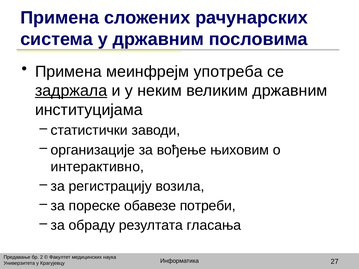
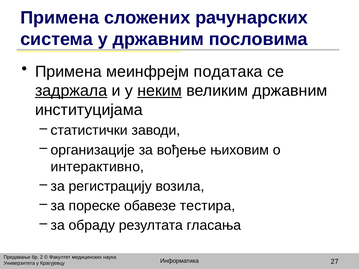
употреба: употреба -> података
неким underline: none -> present
потреби: потреби -> тестира
